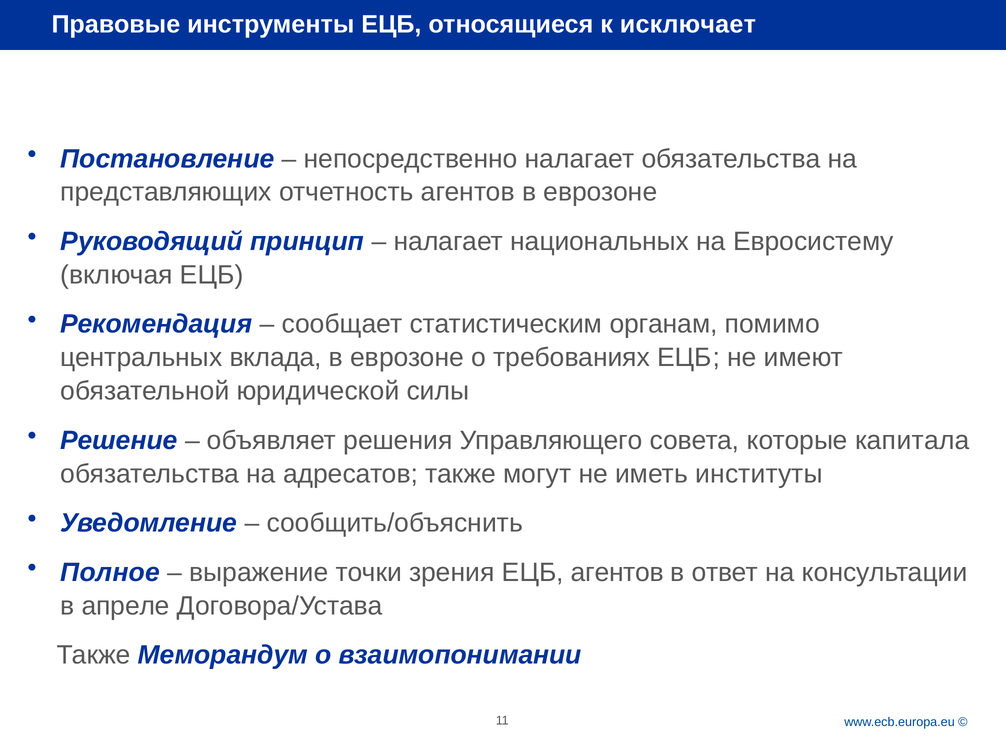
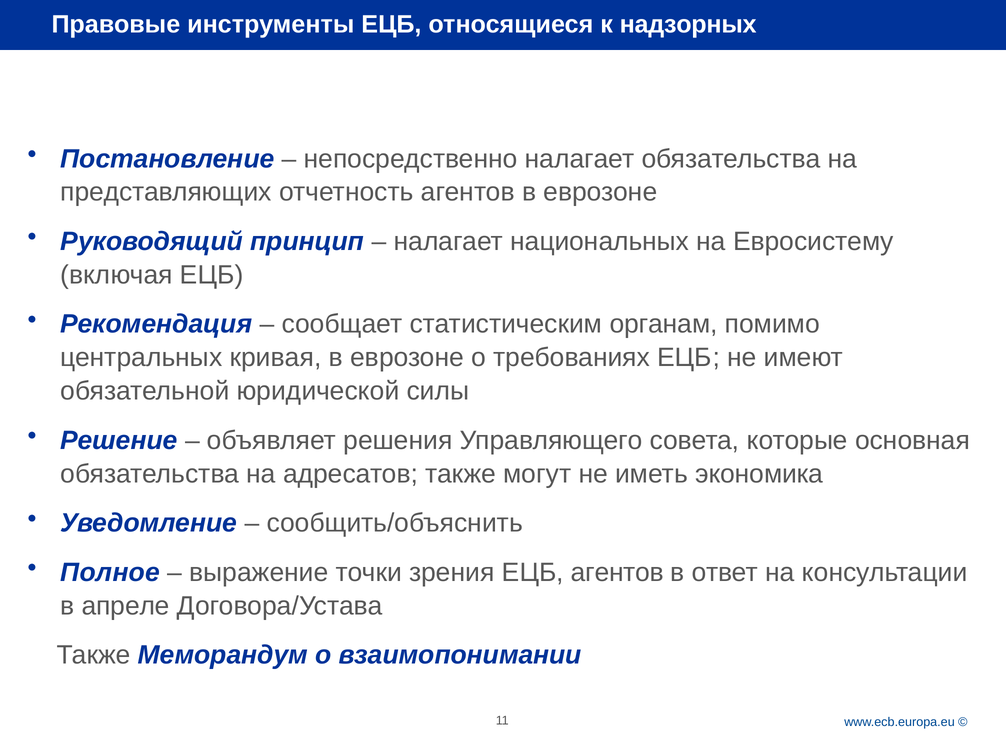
исключает: исключает -> надзорных
вклада: вклада -> кривая
капитала: капитала -> основная
институты: институты -> экономика
